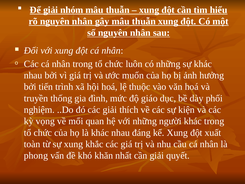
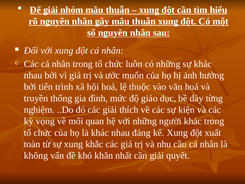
phối: phối -> từng
phong: phong -> không
